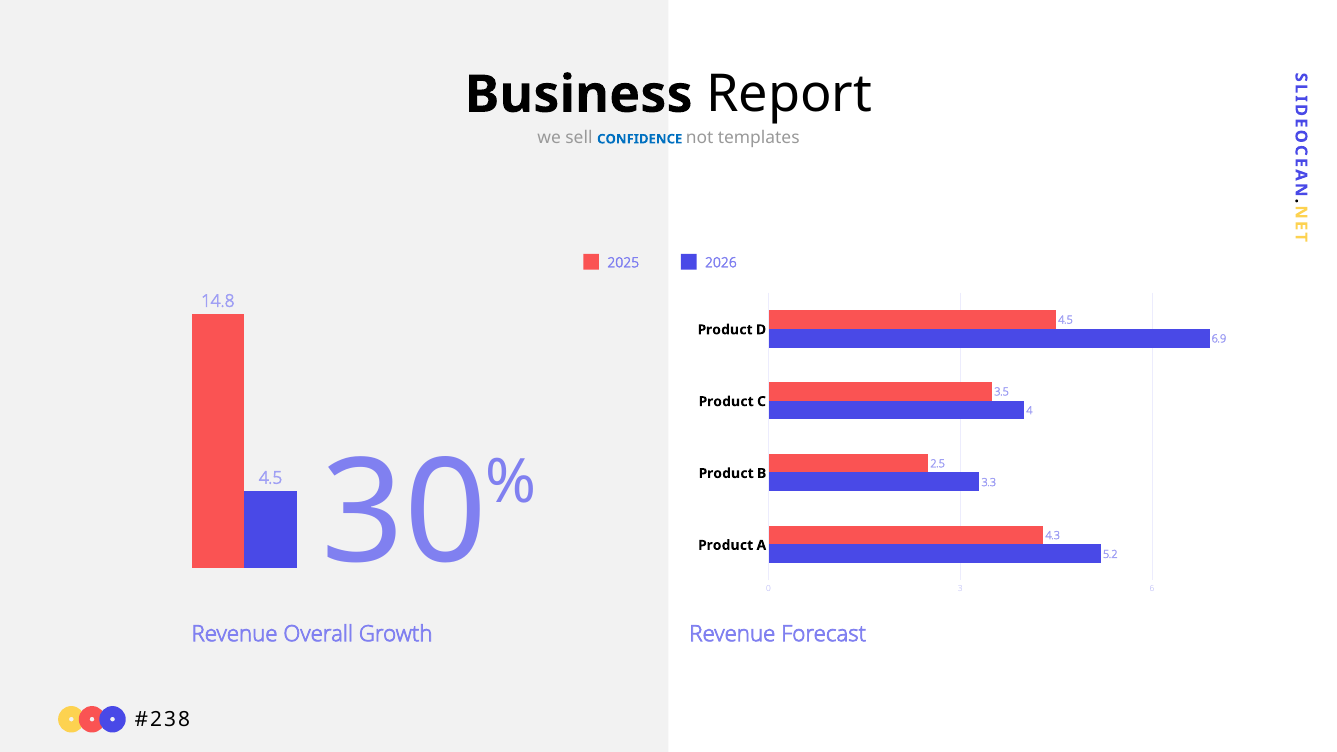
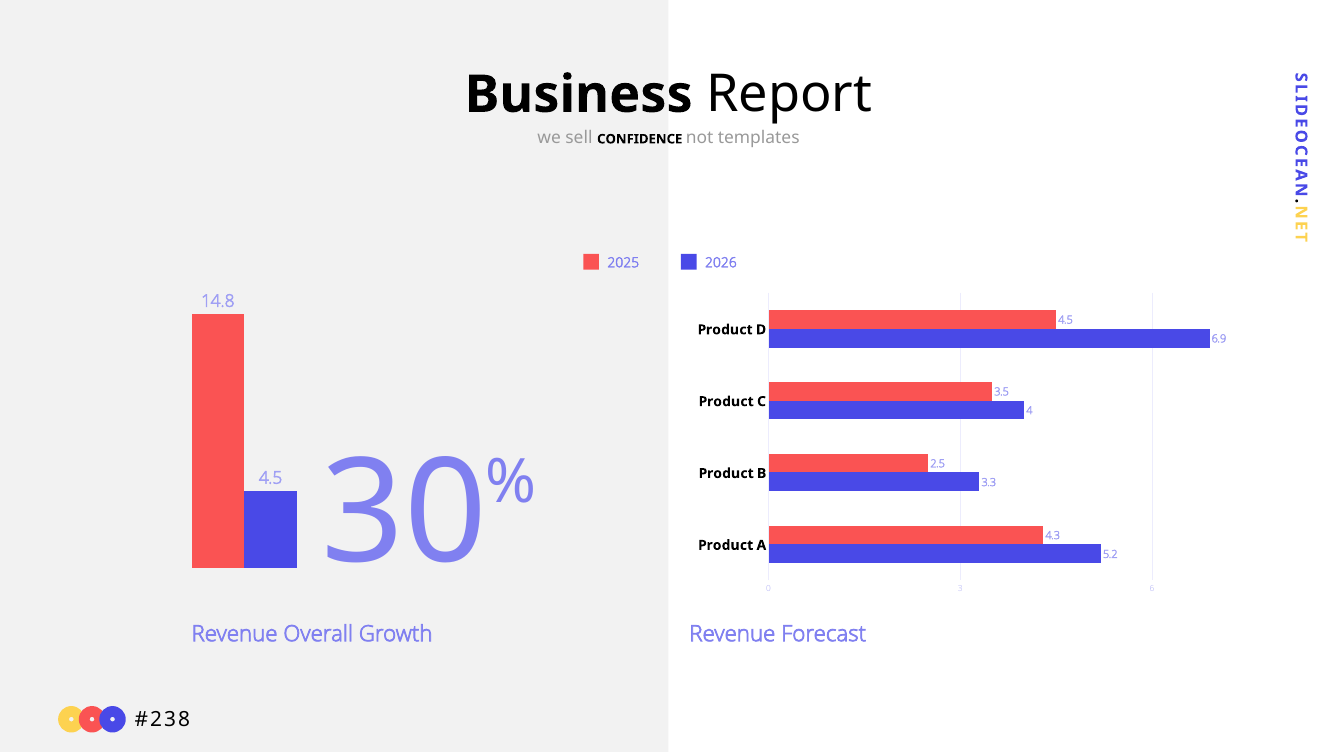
CONFIDENCE colour: blue -> black
